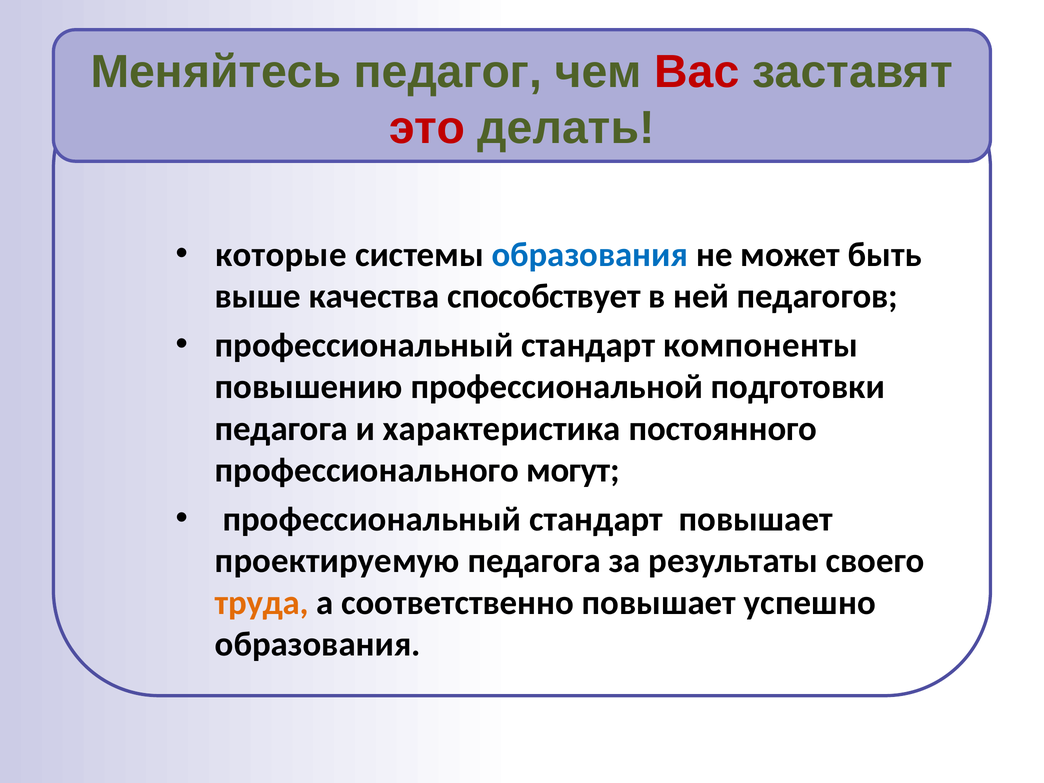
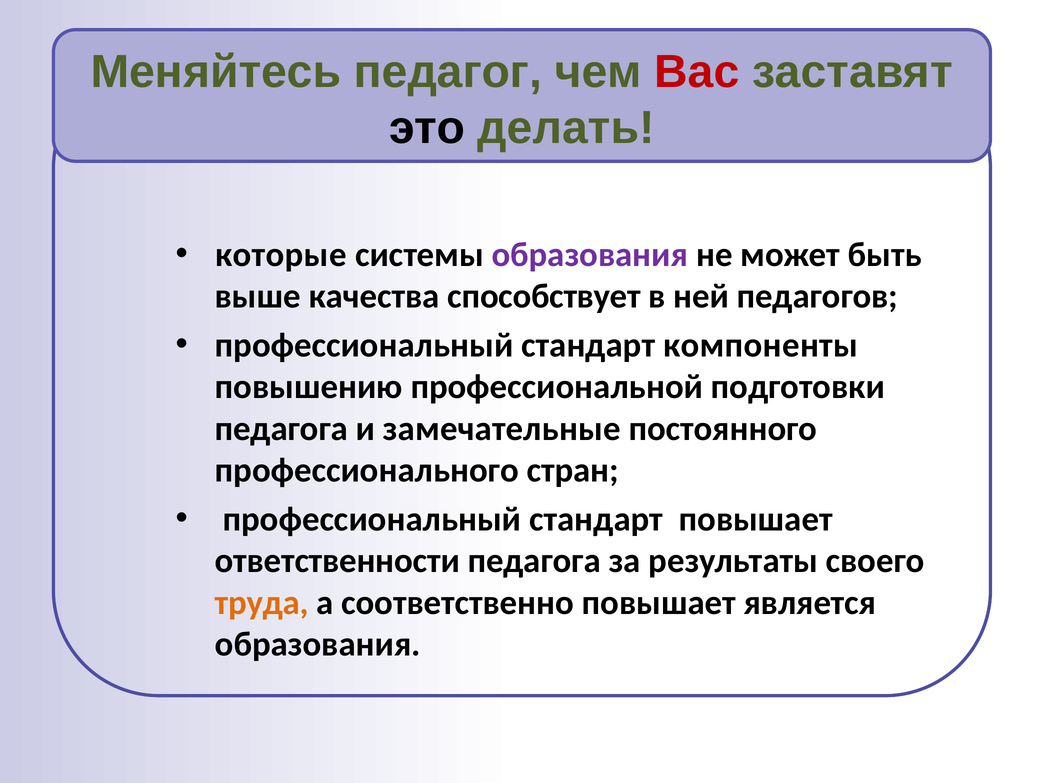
это colour: red -> black
образования at (590, 255) colour: blue -> purple
характеристика: характеристика -> замечательные
могут: могут -> стран
проектируемую: проектируемую -> ответственности
успешно: успешно -> является
